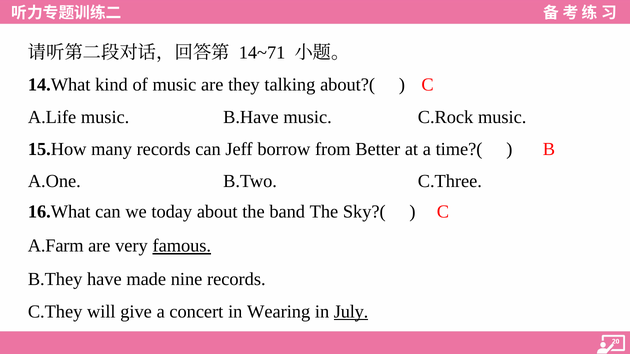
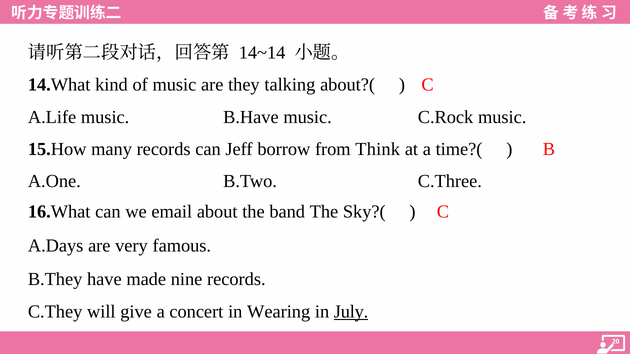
14~71: 14~71 -> 14~14
Better: Better -> Think
today: today -> email
A.Farm: A.Farm -> A.Days
famous underline: present -> none
